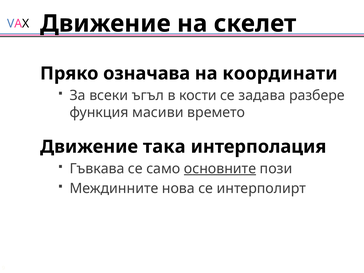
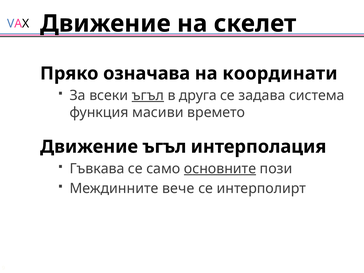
ъгъл at (148, 95) underline: none -> present
кости: кости -> друга
разбере: разбере -> система
Движение така: така -> ъгъл
нова: нова -> вече
